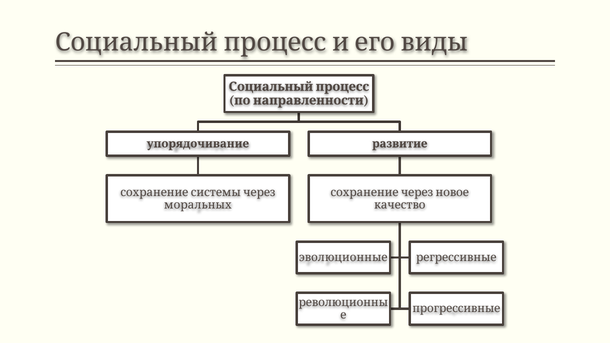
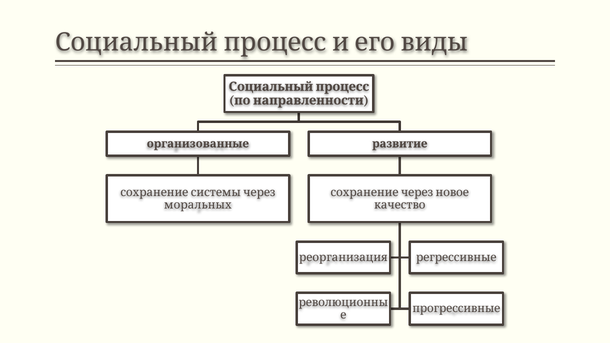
упорядочивание: упорядочивание -> организованные
эволюционные: эволюционные -> реорганизация
